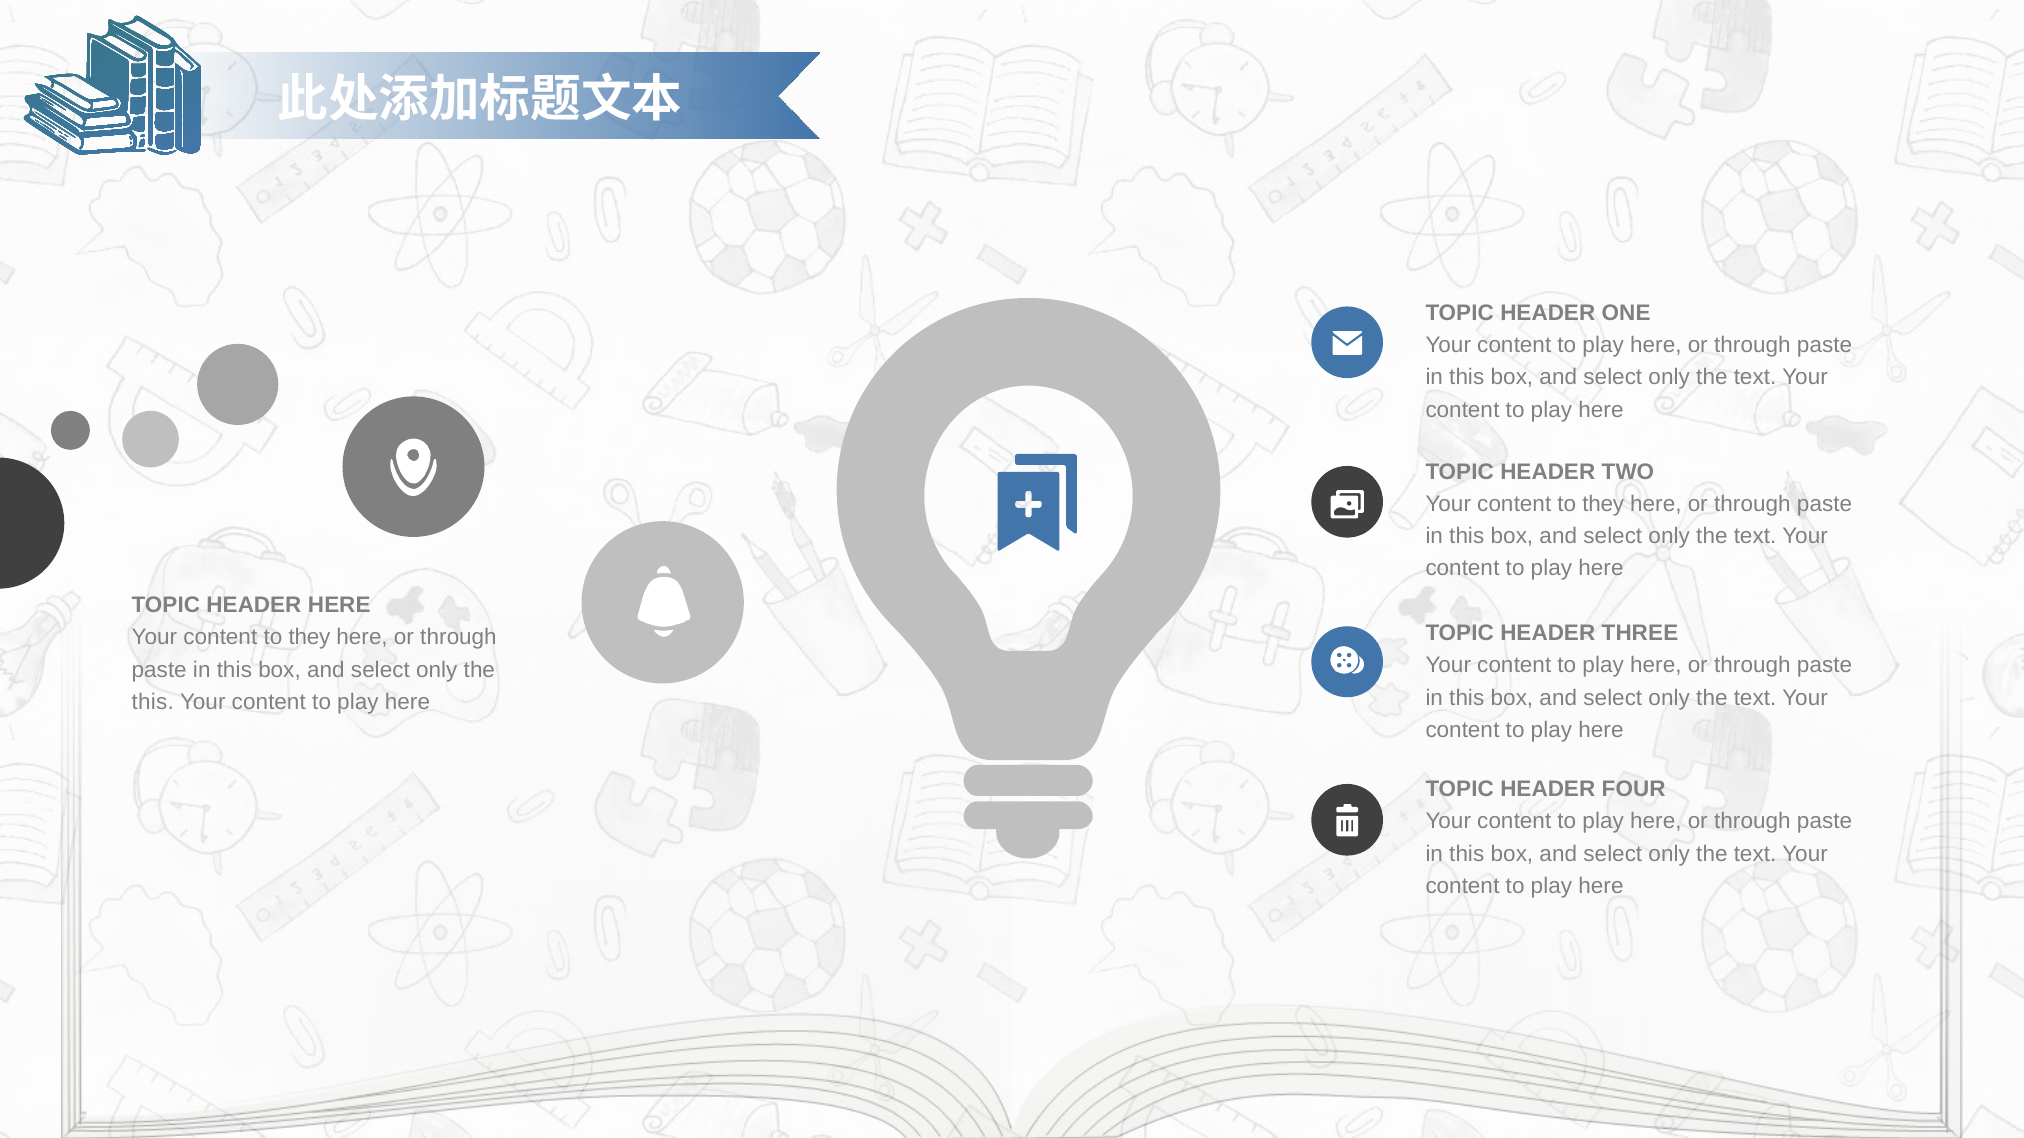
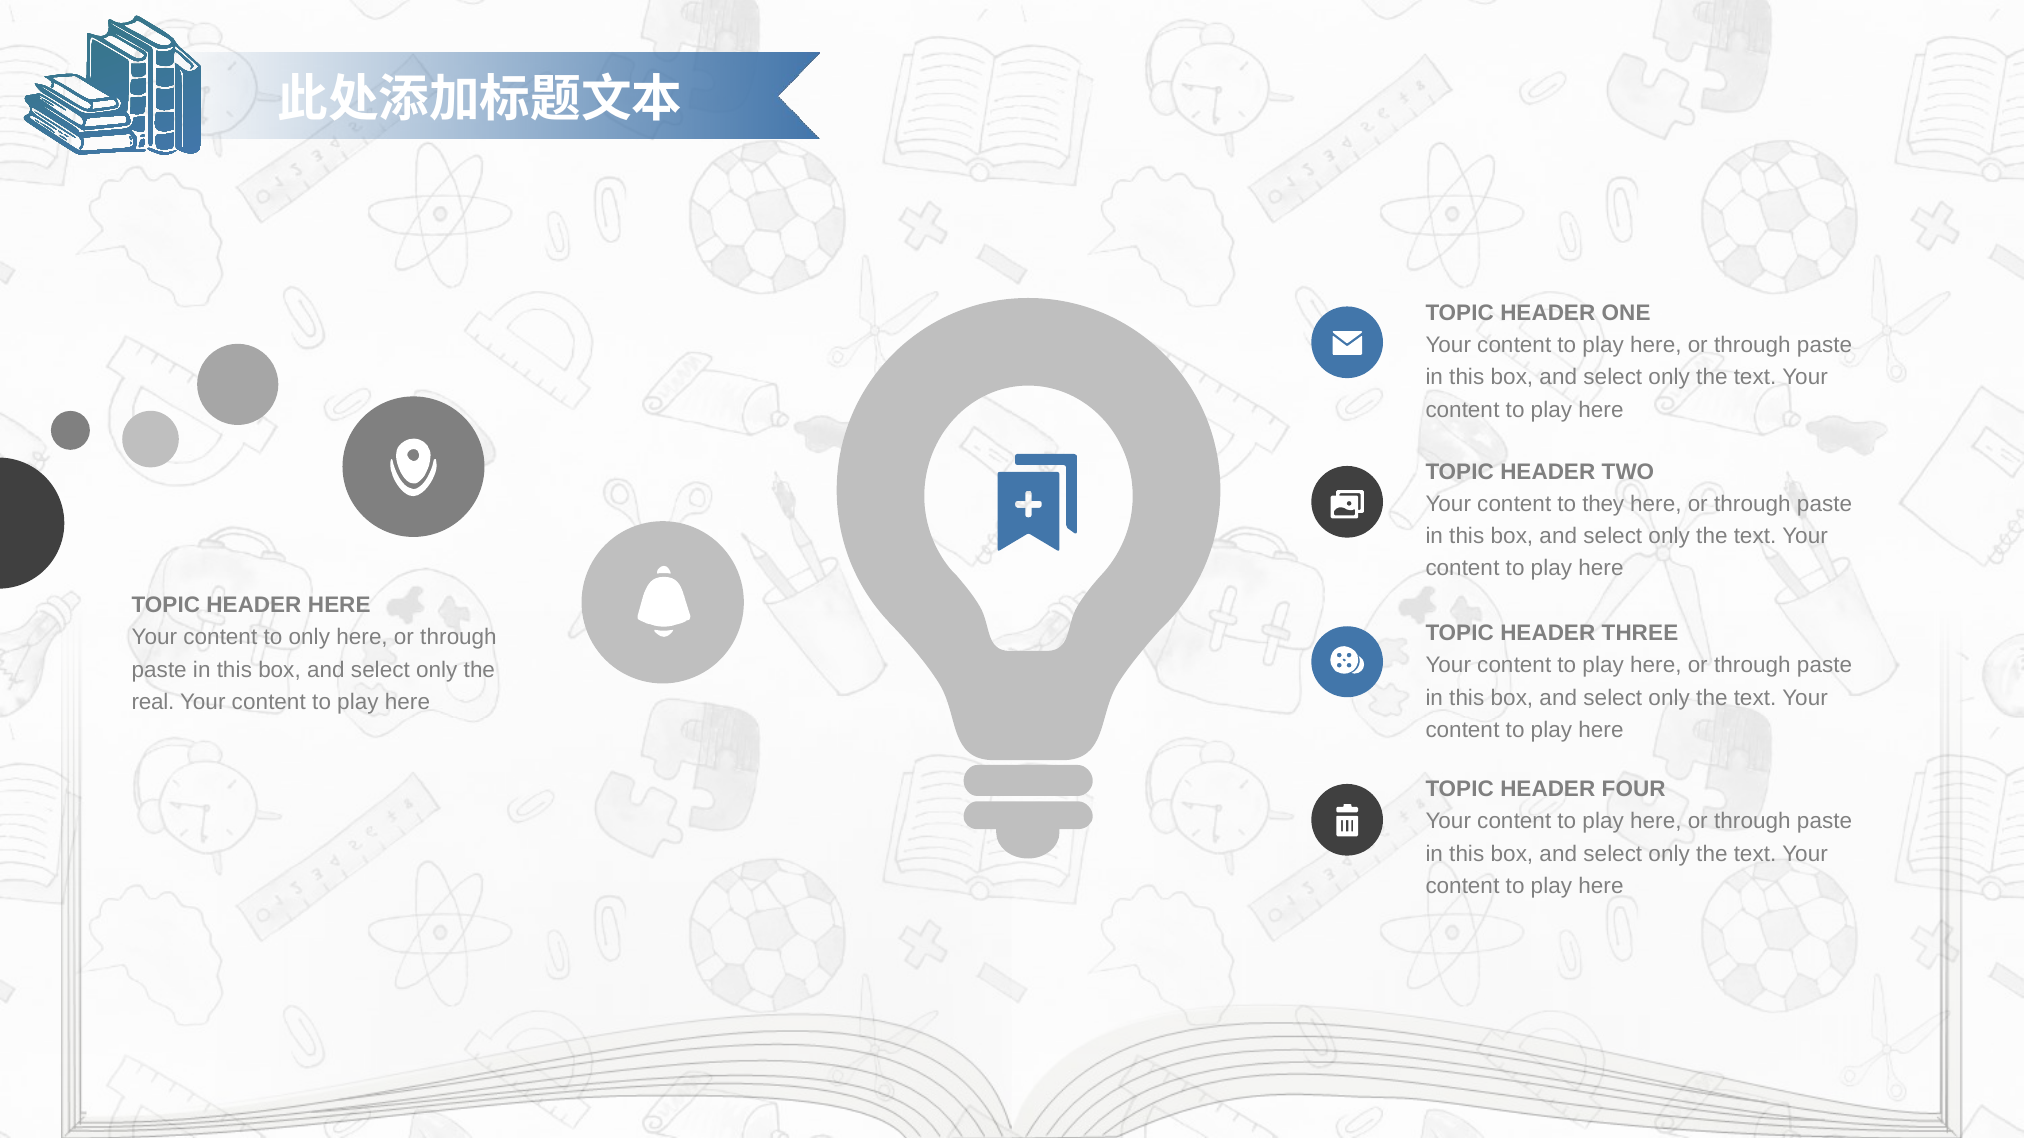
they at (309, 637): they -> only
this at (153, 702): this -> real
